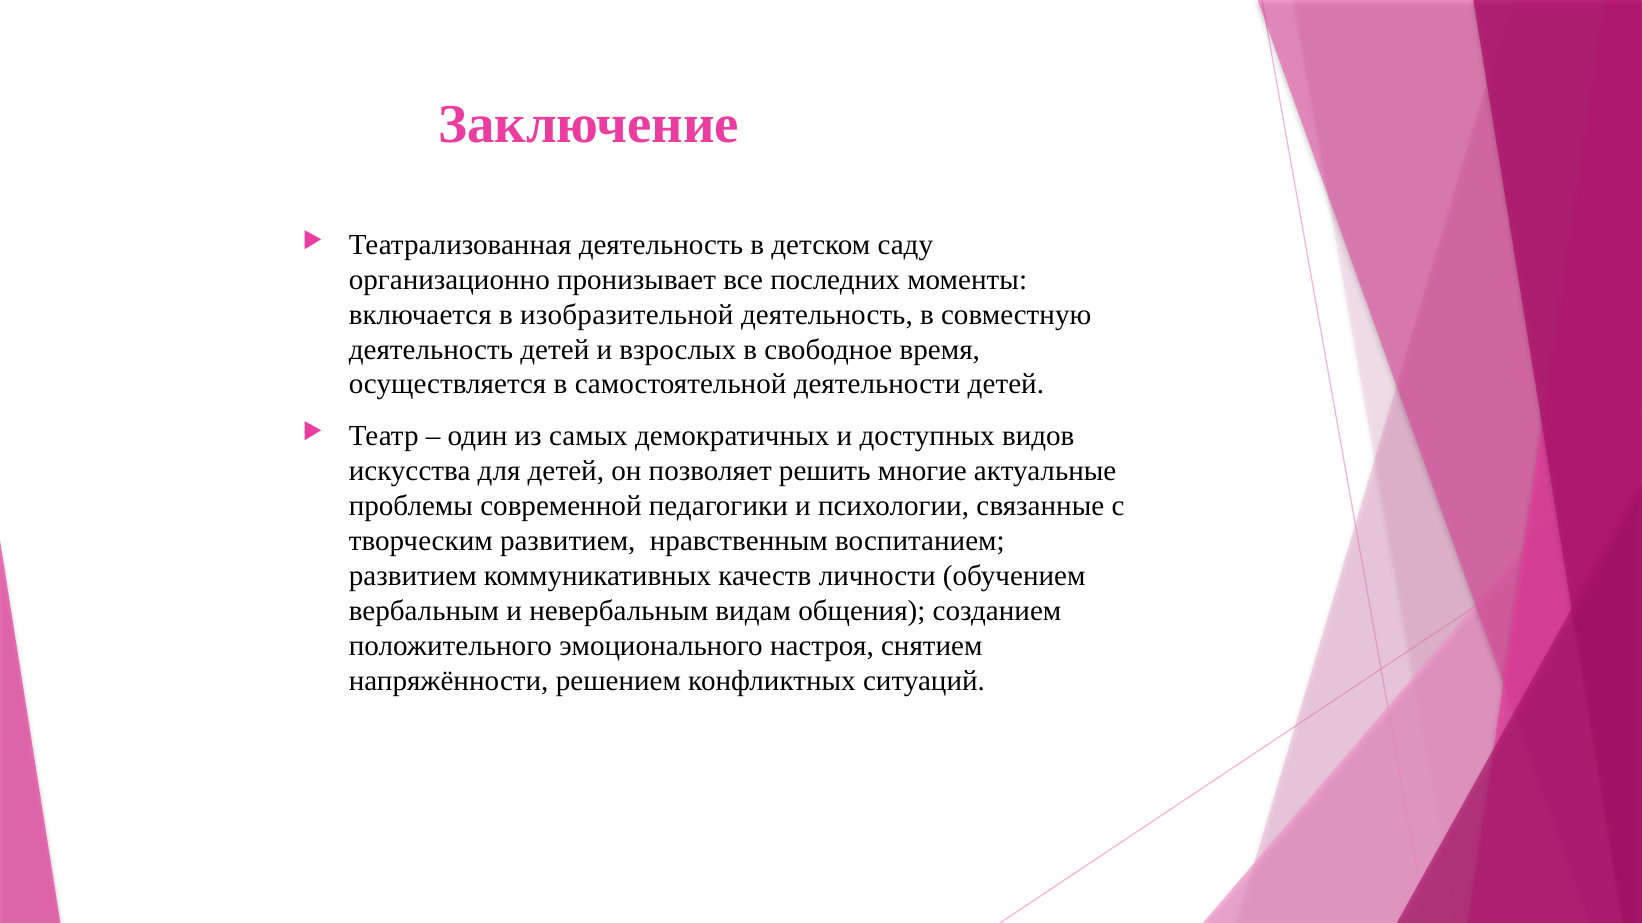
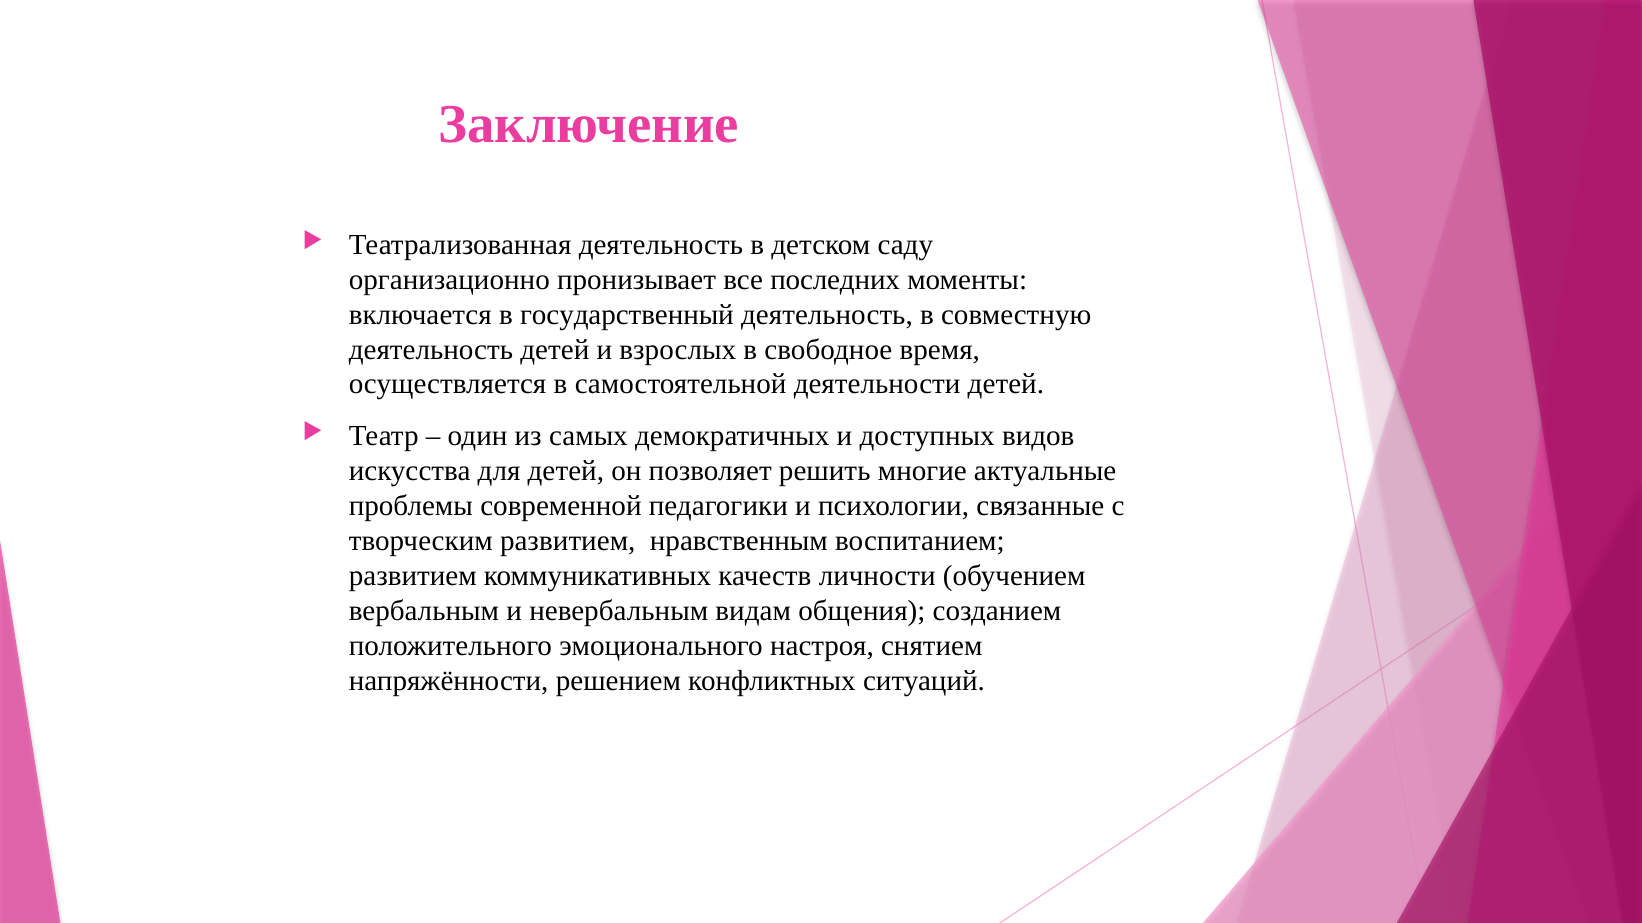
изобразительной: изобразительной -> государственный
